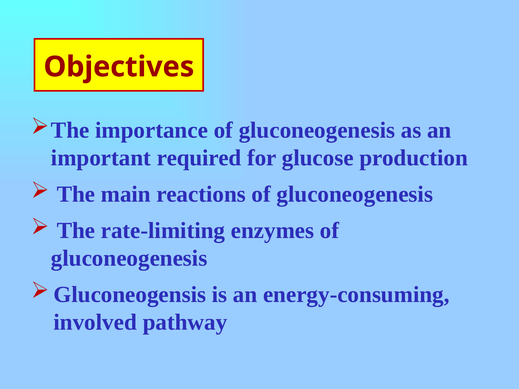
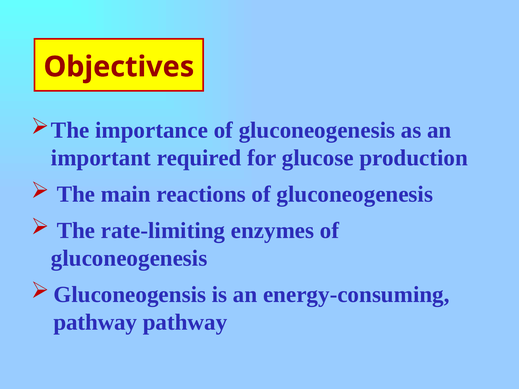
involved at (95, 322): involved -> pathway
